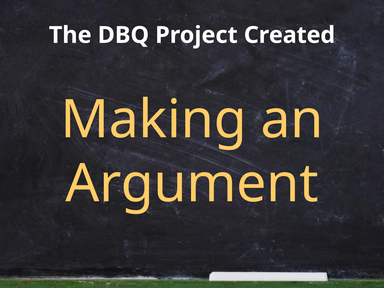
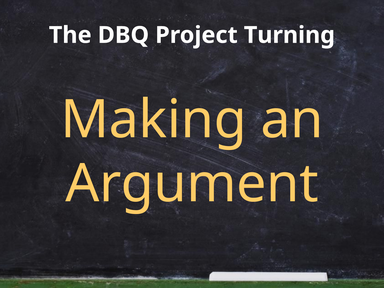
Created: Created -> Turning
